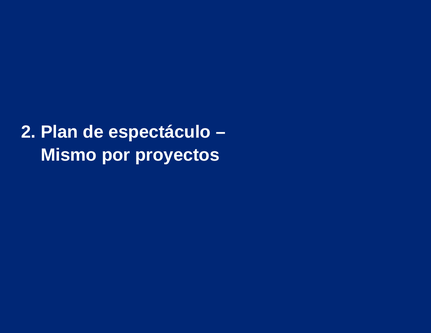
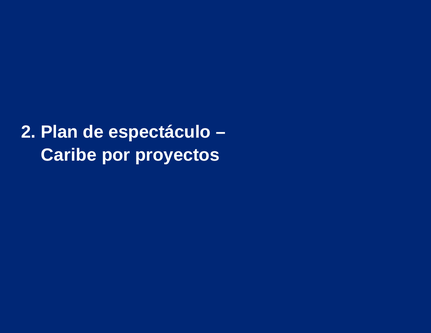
Mismo: Mismo -> Caribe
